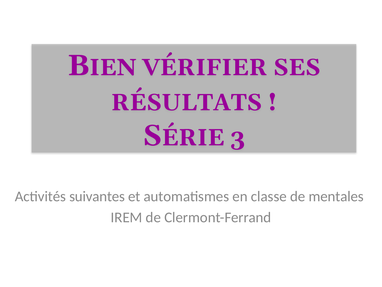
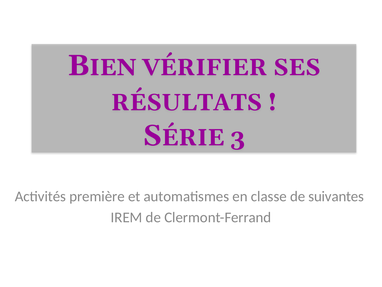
suivantes: suivantes -> première
mentales: mentales -> suivantes
